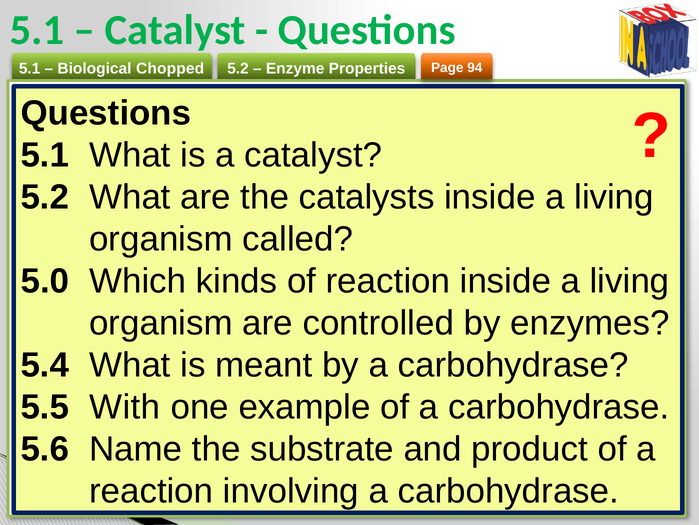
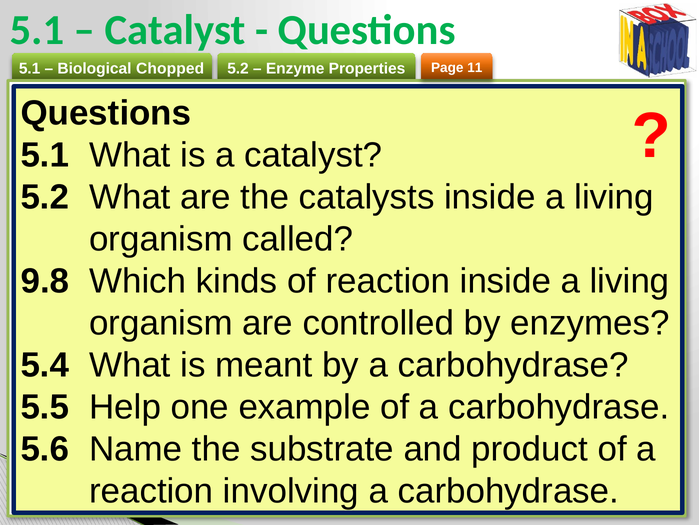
94: 94 -> 11
5.0: 5.0 -> 9.8
With: With -> Help
